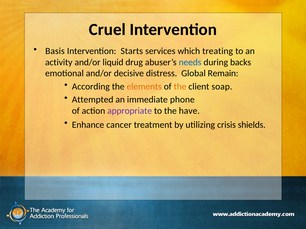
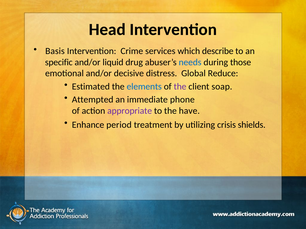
Cruel: Cruel -> Head
Starts: Starts -> Crime
treating: treating -> describe
activity: activity -> specific
backs: backs -> those
Remain: Remain -> Reduce
According: According -> Estimated
elements colour: orange -> blue
the at (180, 87) colour: orange -> purple
cancer: cancer -> period
